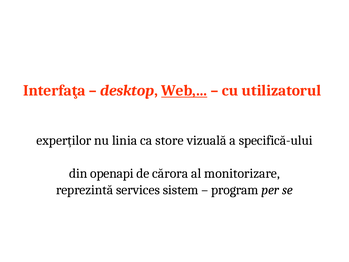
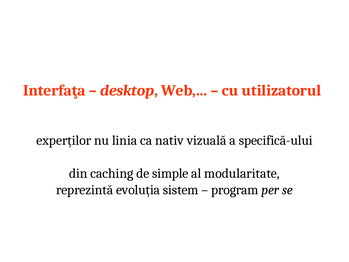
Web,… underline: present -> none
store: store -> nativ
openapi: openapi -> caching
cărora: cărora -> simple
monitorizare: monitorizare -> modularitate
services: services -> evoluția
